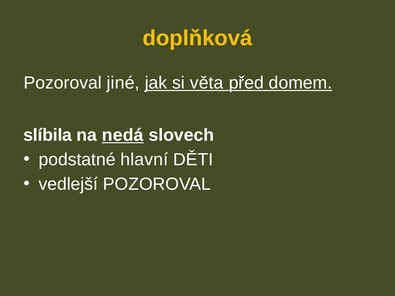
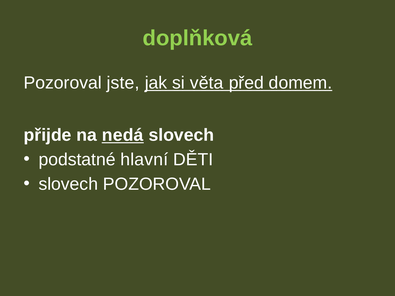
doplňková colour: yellow -> light green
jiné: jiné -> jste
slíbila: slíbila -> přijde
vedlejší at (68, 184): vedlejší -> slovech
